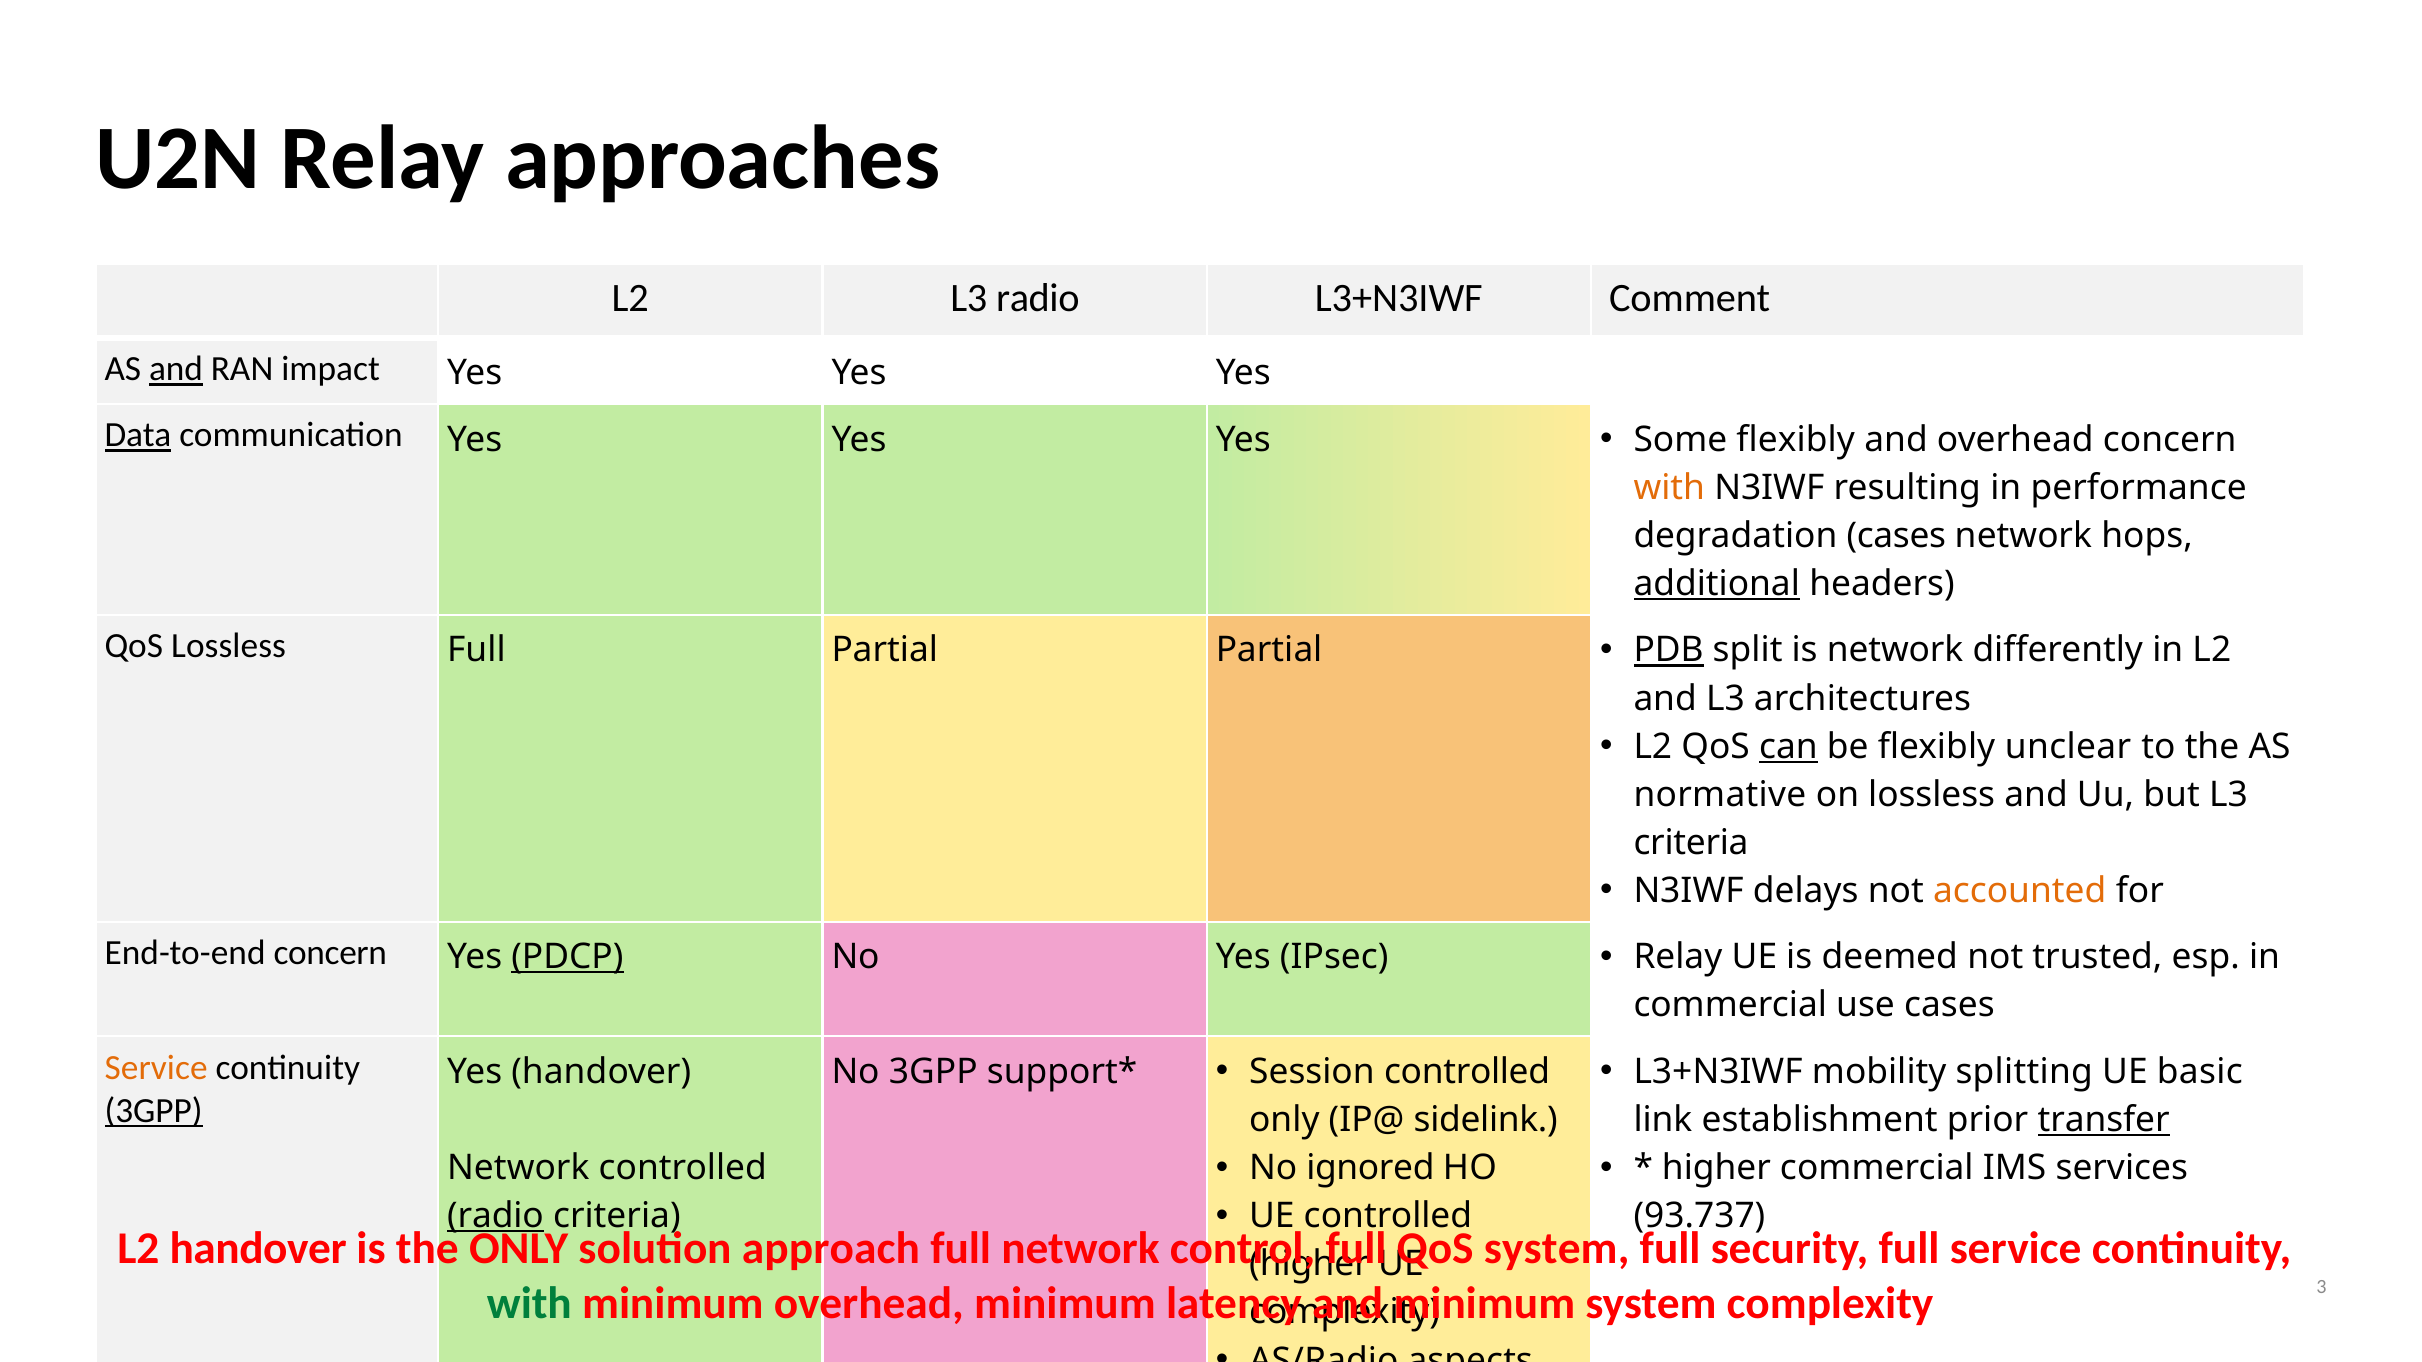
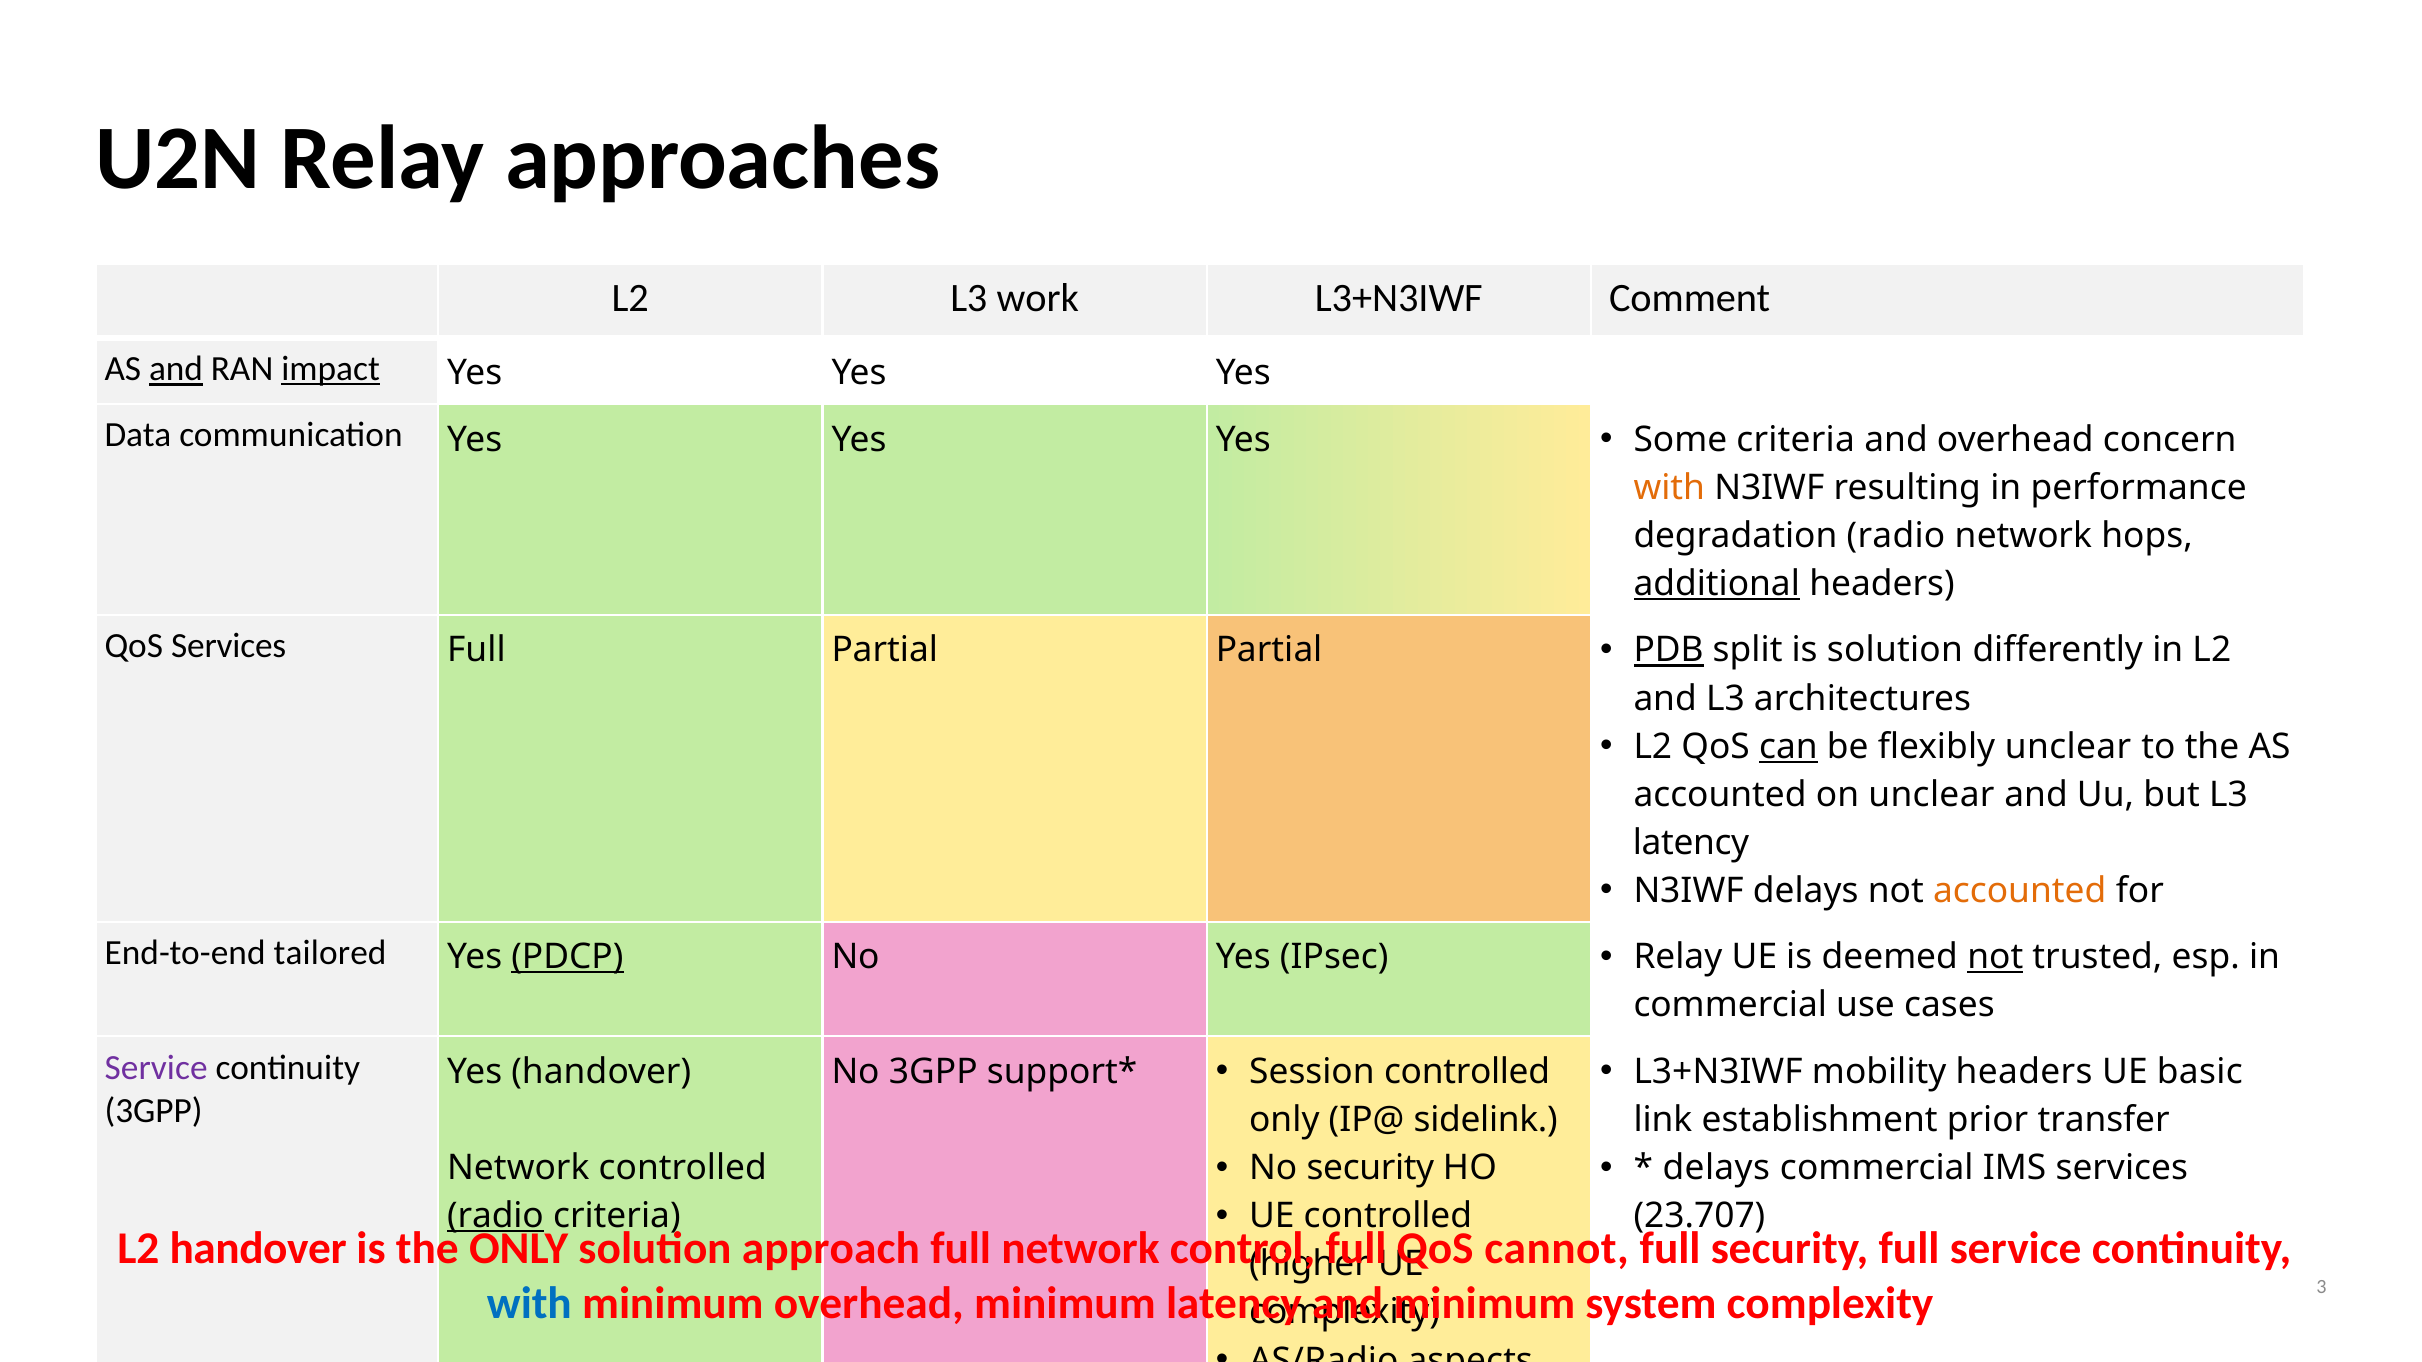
L3 radio: radio -> work
impact underline: none -> present
Data underline: present -> none
Some flexibly: flexibly -> criteria
degradation cases: cases -> radio
QoS Lossless: Lossless -> Services
is network: network -> solution
normative at (1720, 795): normative -> accounted
on lossless: lossless -> unclear
criteria at (1691, 843): criteria -> latency
End-to-end concern: concern -> tailored
not at (1995, 957) underline: none -> present
Service at (156, 1067) colour: orange -> purple
mobility splitting: splitting -> headers
3GPP at (154, 1110) underline: present -> none
transfer underline: present -> none
No ignored: ignored -> security
higher at (1716, 1168): higher -> delays
93.737: 93.737 -> 23.707
system at (1557, 1249): system -> cannot
with at (529, 1303) colour: green -> blue
